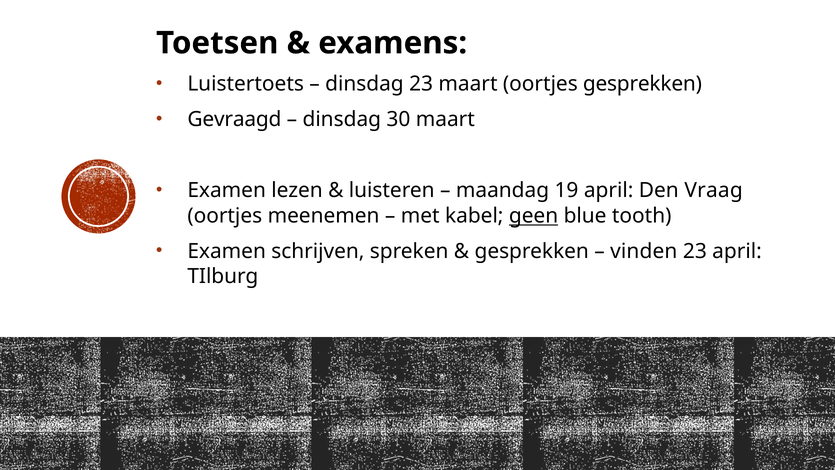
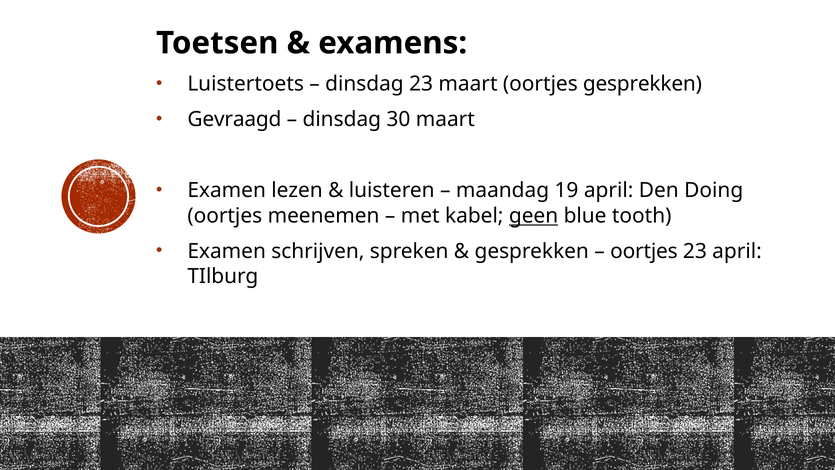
Vraag: Vraag -> Doing
vinden at (644, 251): vinden -> oortjes
